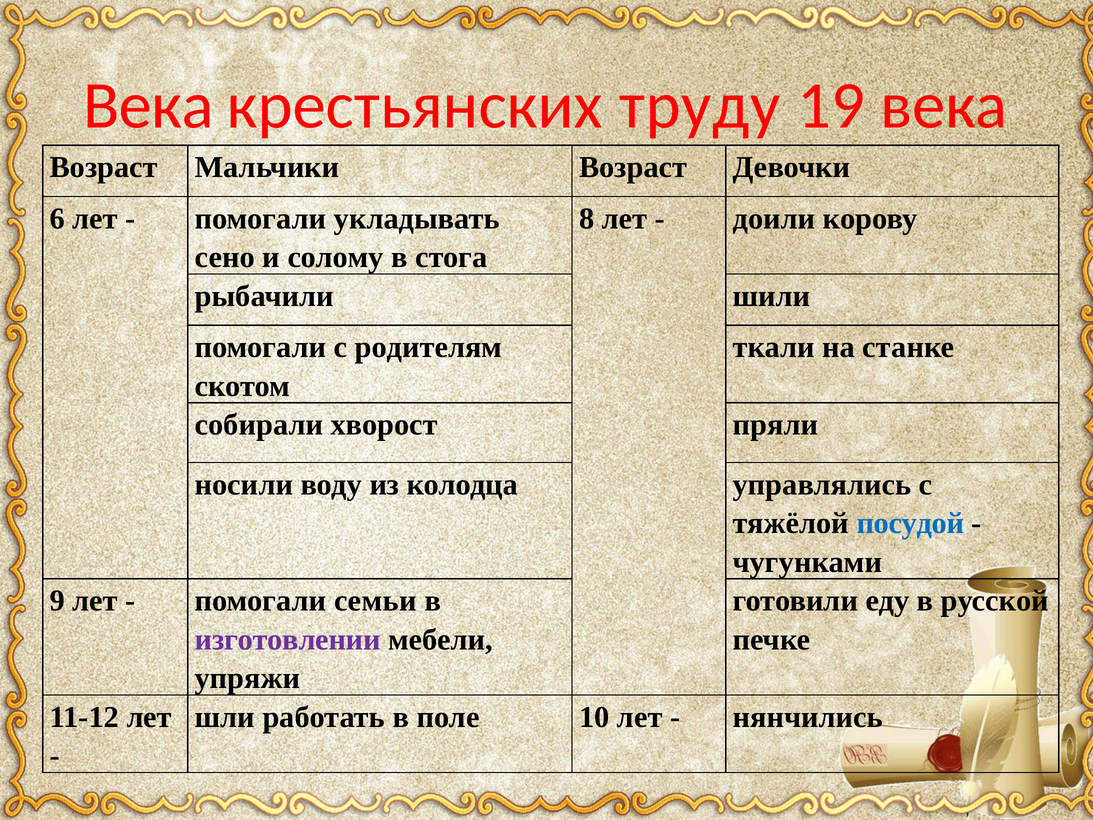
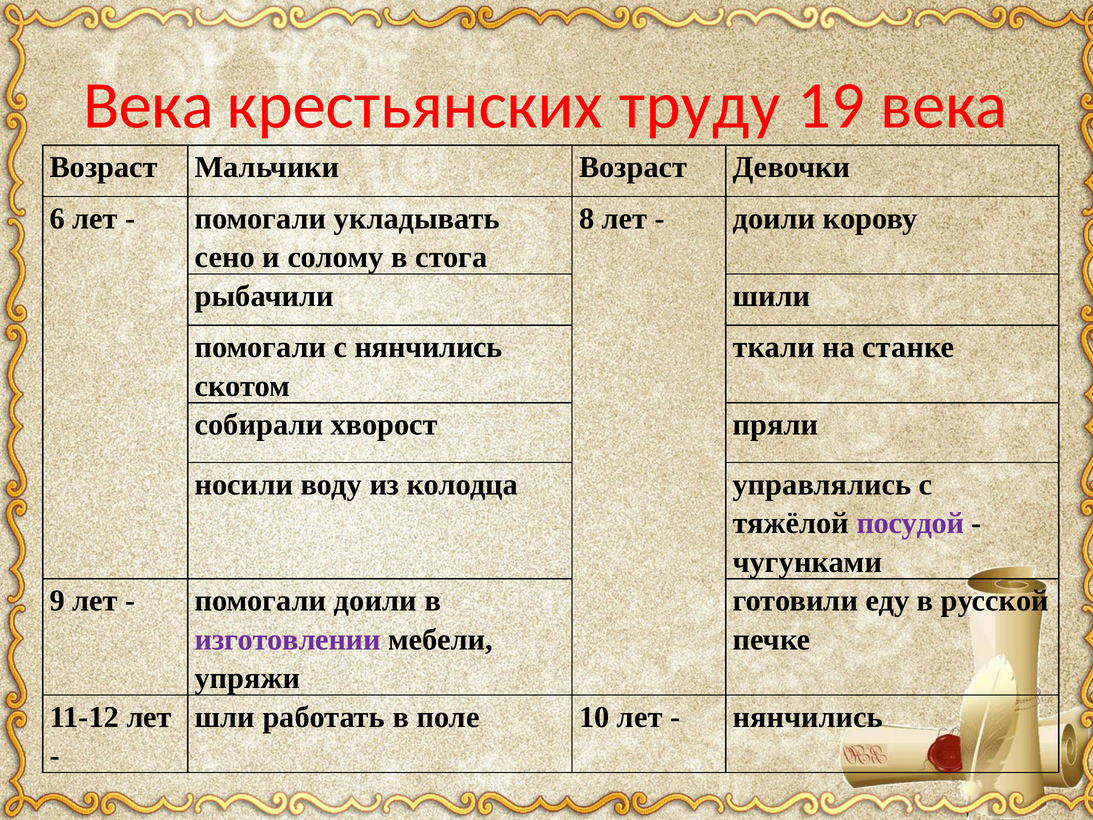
с родителям: родителям -> нянчились
посудой colour: blue -> purple
помогали семьи: семьи -> доили
